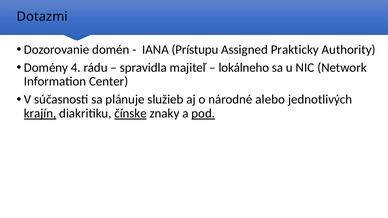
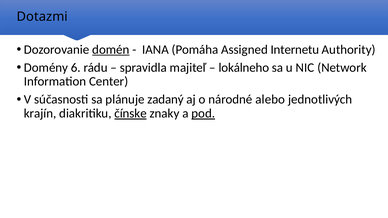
domén underline: none -> present
Prístupu: Prístupu -> Pomáha
Prakticky: Prakticky -> Internetu
4: 4 -> 6
služieb: služieb -> zadaný
krajín underline: present -> none
